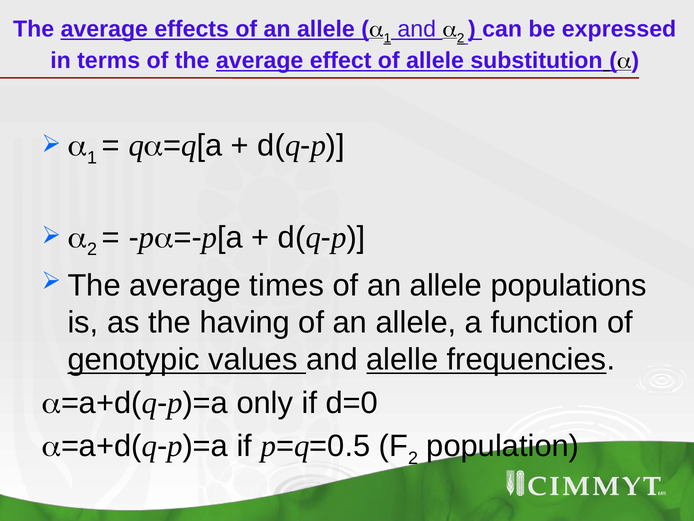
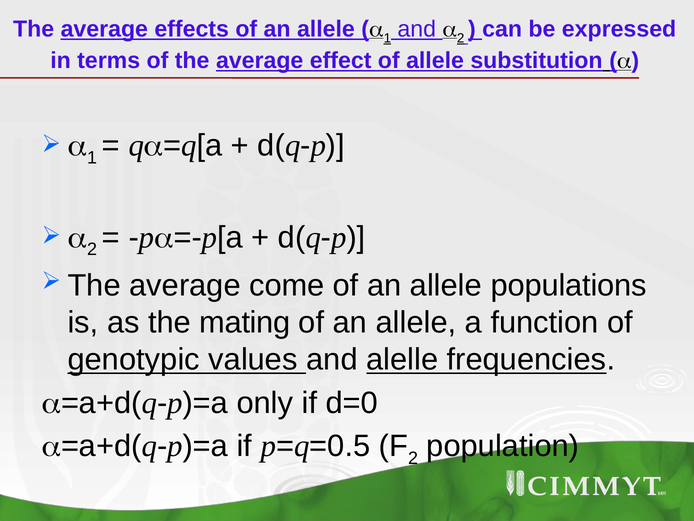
times: times -> come
having: having -> mating
